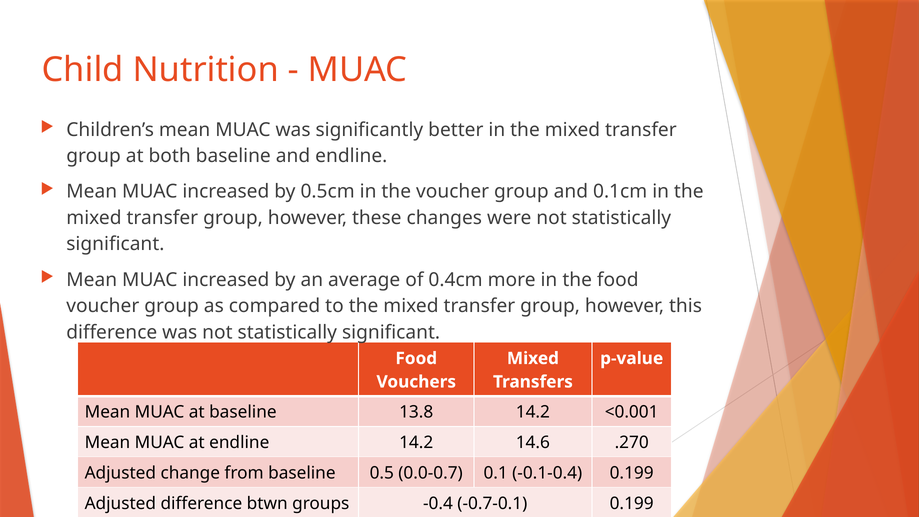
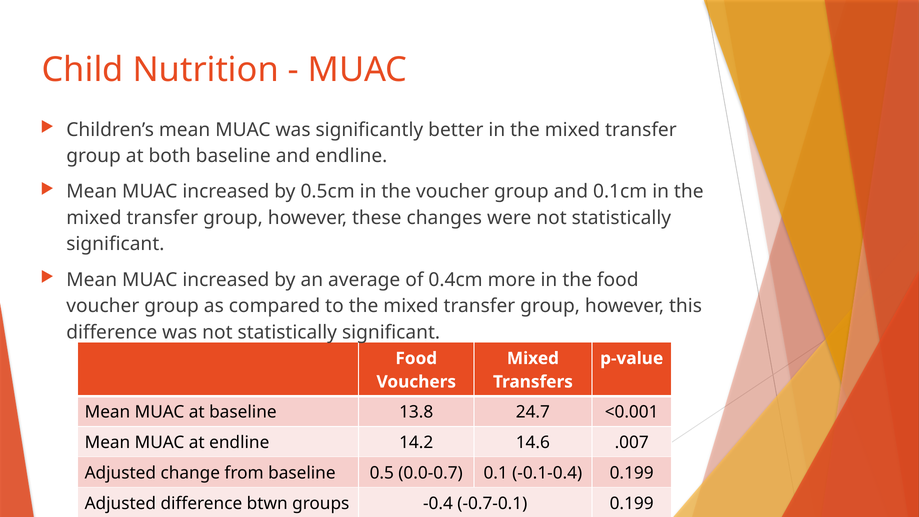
13.8 14.2: 14.2 -> 24.7
.270: .270 -> .007
